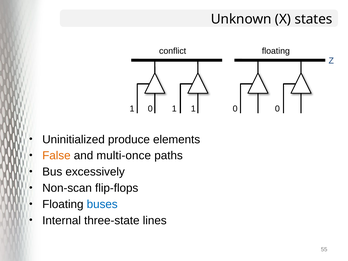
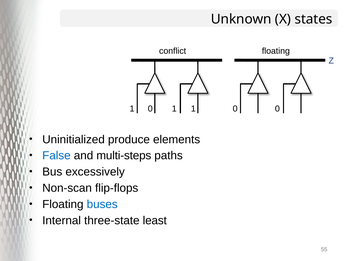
False colour: orange -> blue
multi-once: multi-once -> multi-steps
lines: lines -> least
